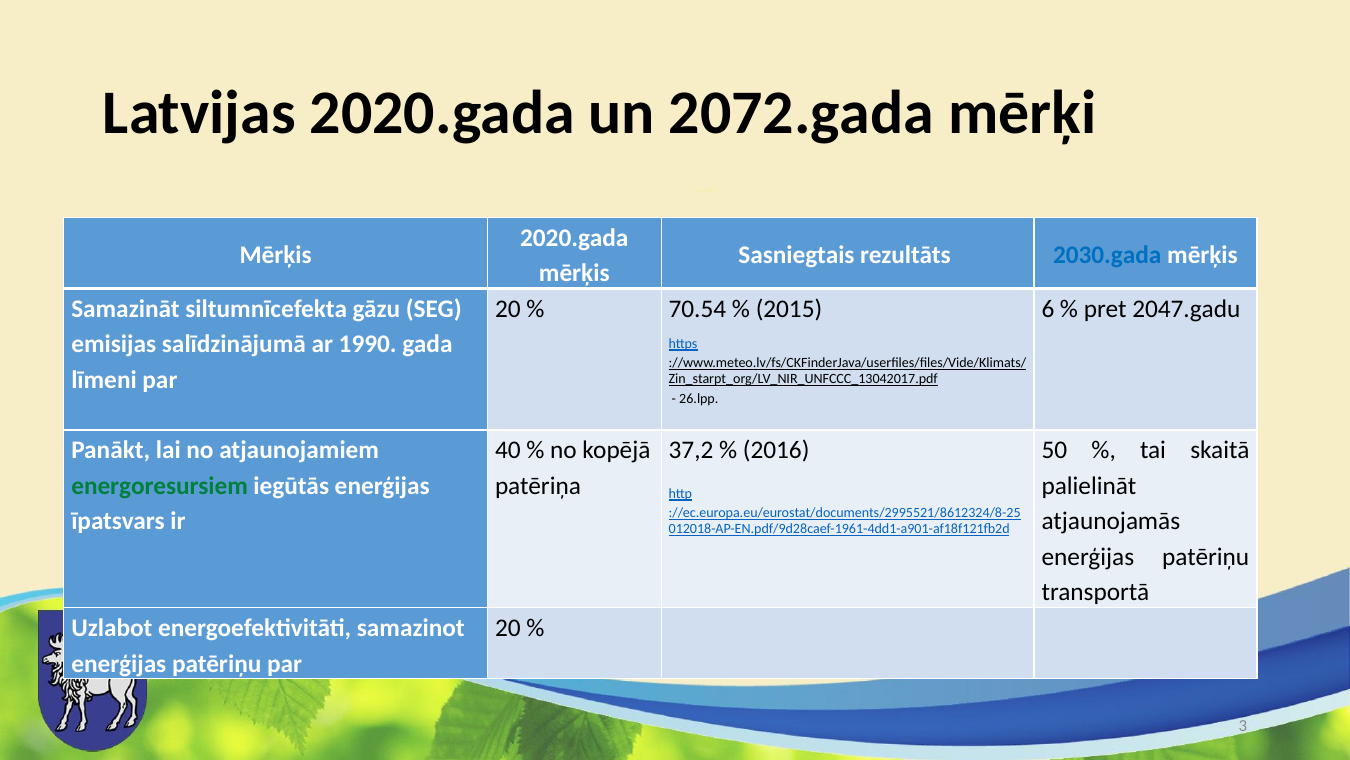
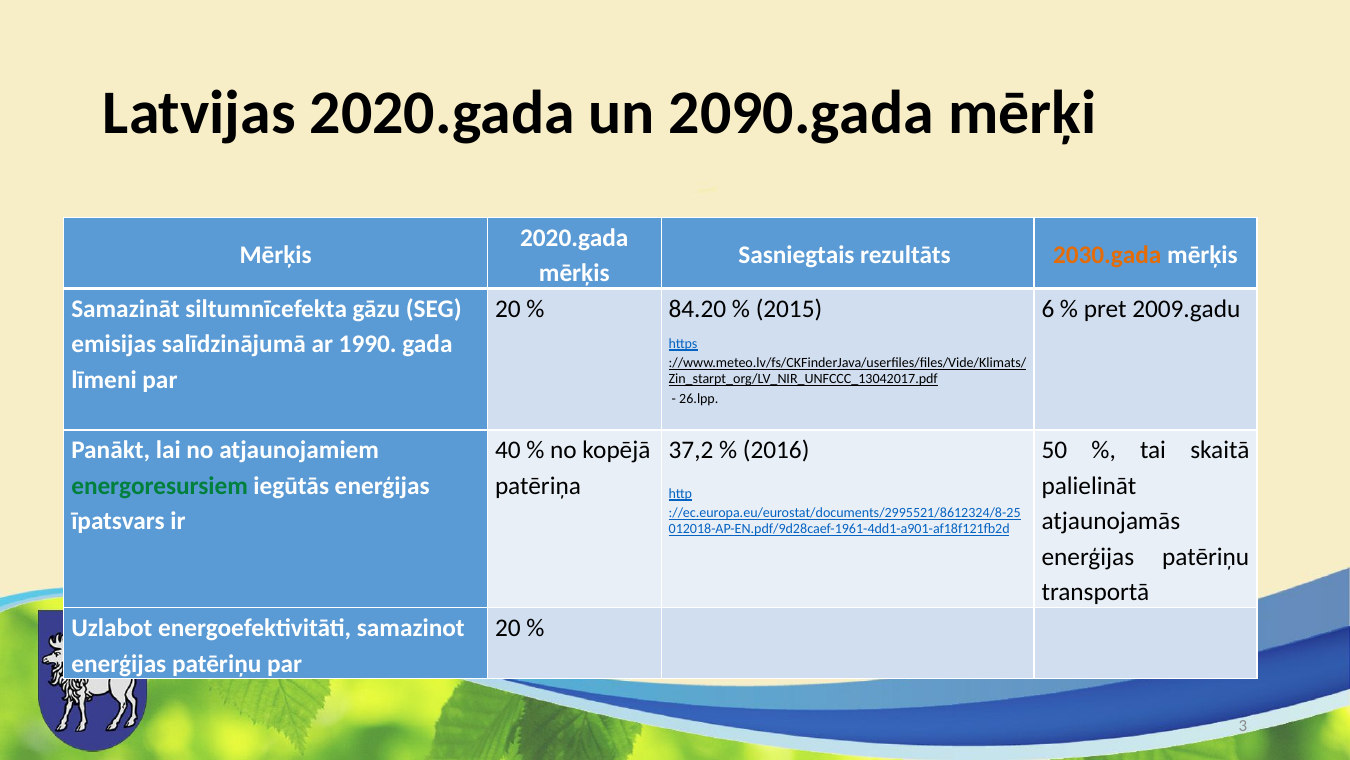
2072.gada: 2072.gada -> 2090.gada
2030.gada colour: blue -> orange
70.54: 70.54 -> 84.20
2047.gadu: 2047.gadu -> 2009.gadu
